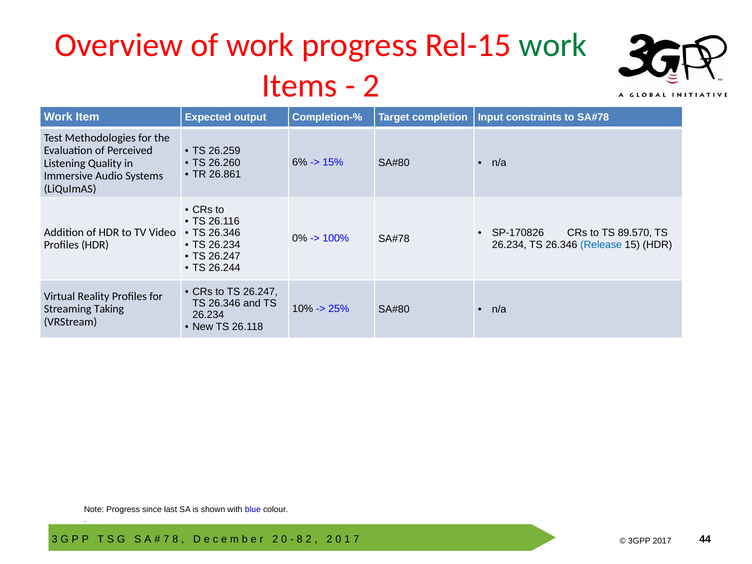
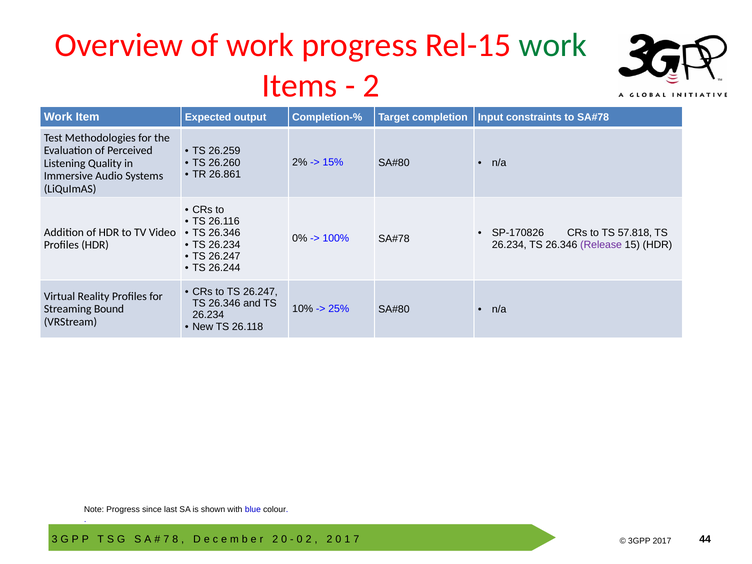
6%: 6% -> 2%
89.570: 89.570 -> 57.818
Release colour: blue -> purple
Taking: Taking -> Bound
8 at (300, 539): 8 -> 0
